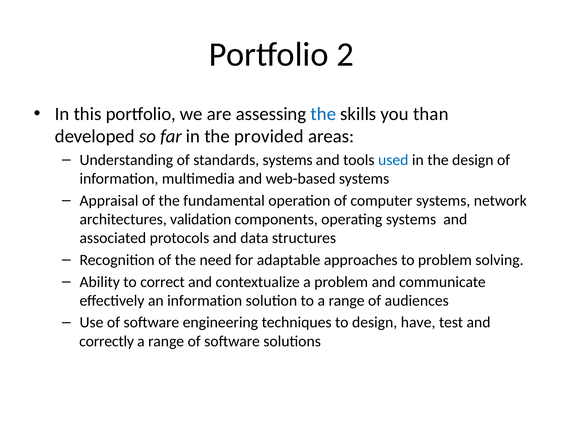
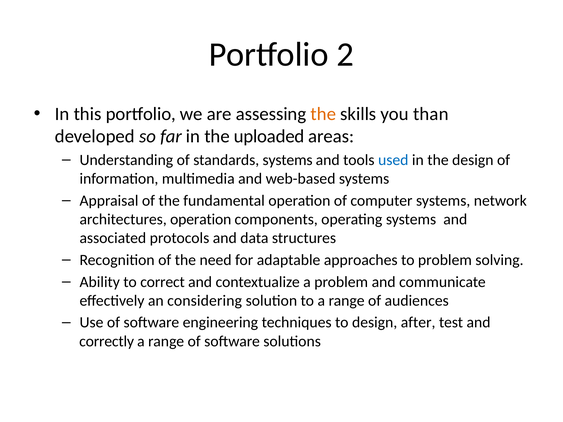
the at (323, 114) colour: blue -> orange
provided: provided -> uploaded
architectures validation: validation -> operation
an information: information -> considering
have: have -> after
